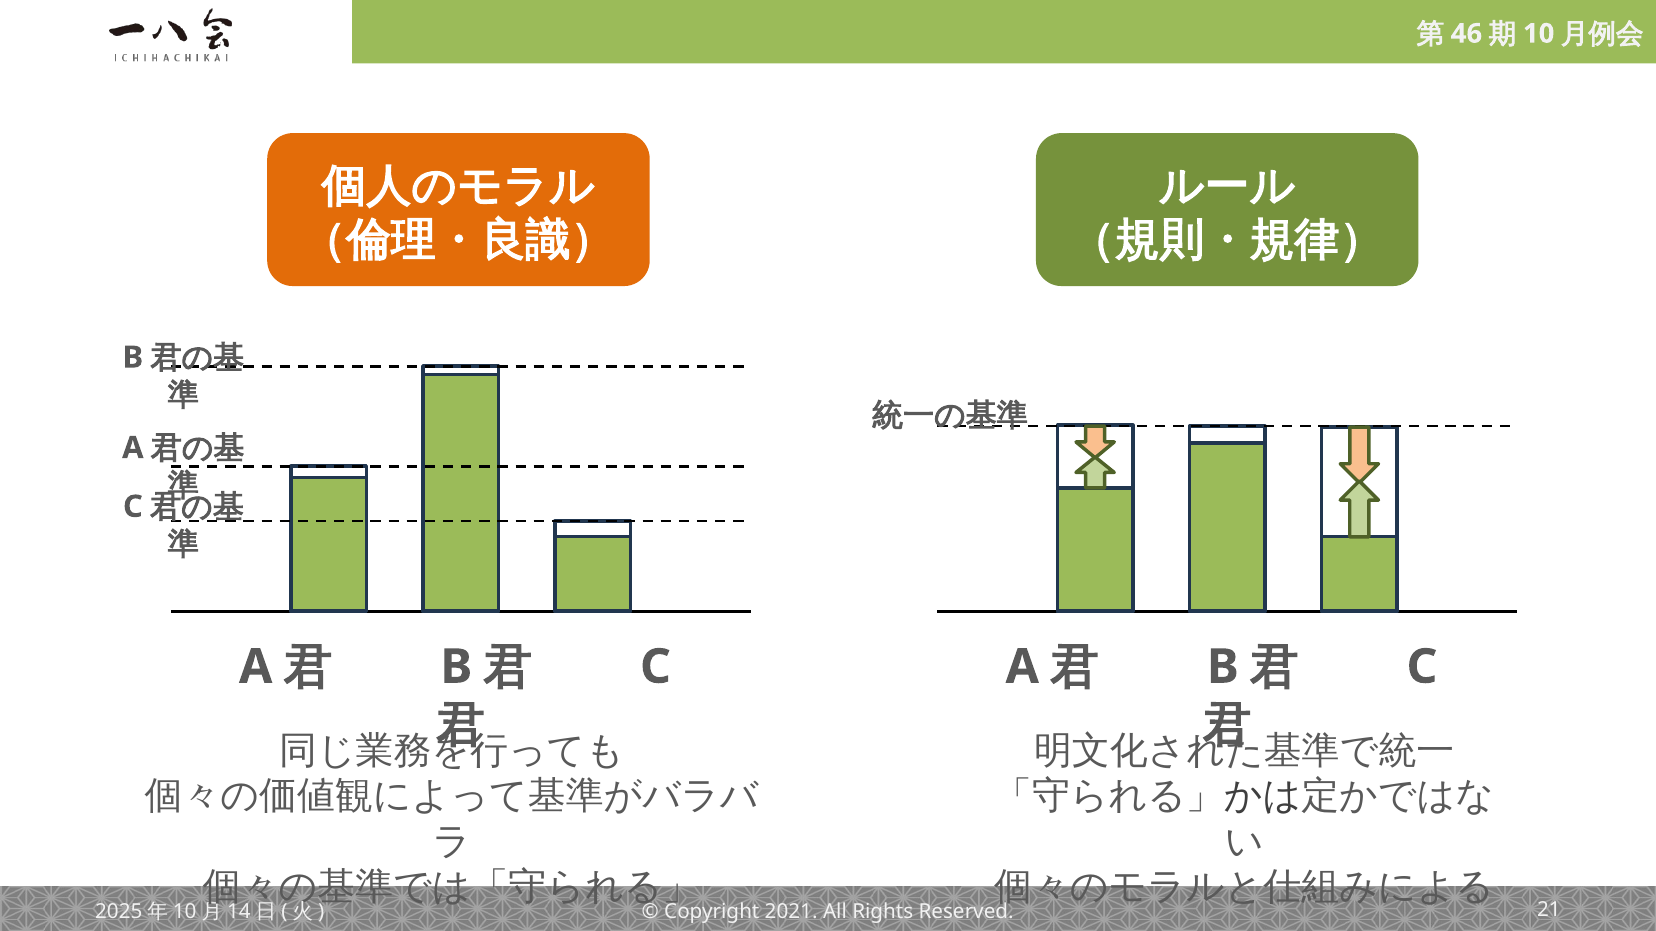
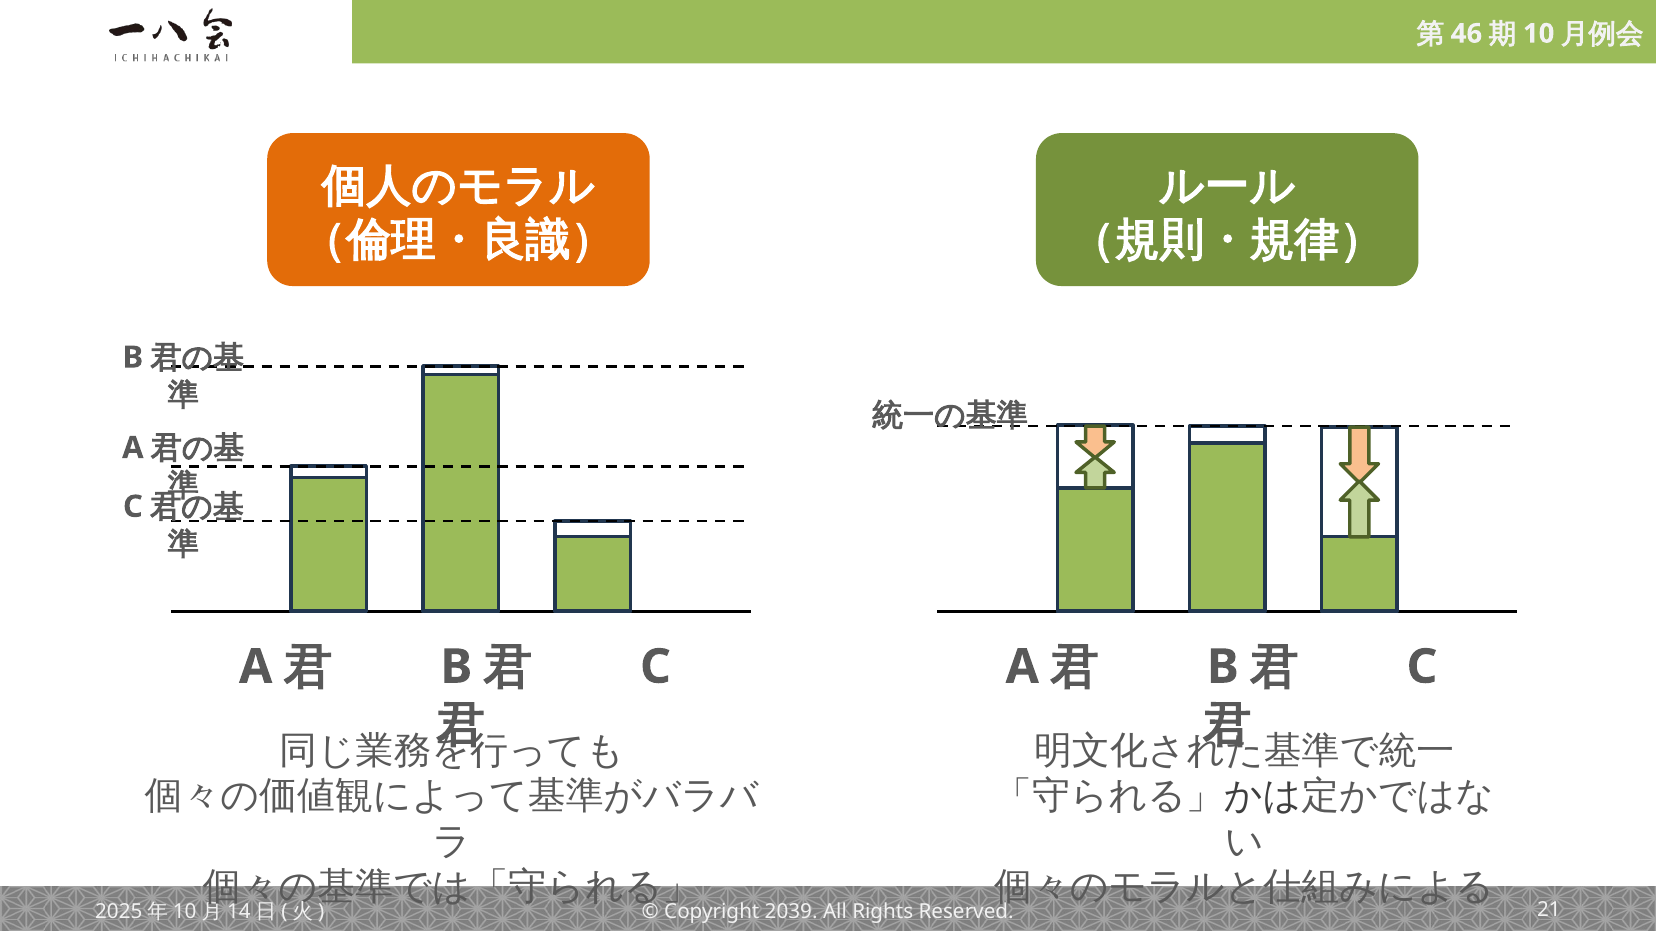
2021: 2021 -> 2039
